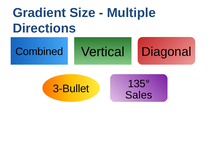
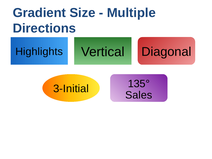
Combined: Combined -> Highlights
3-Bullet: 3-Bullet -> 3-Initial
